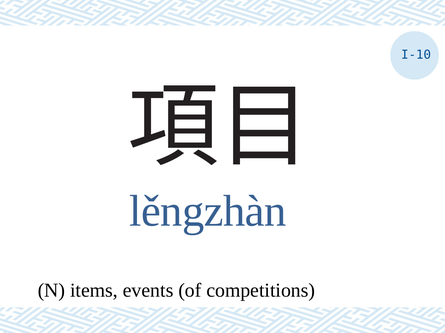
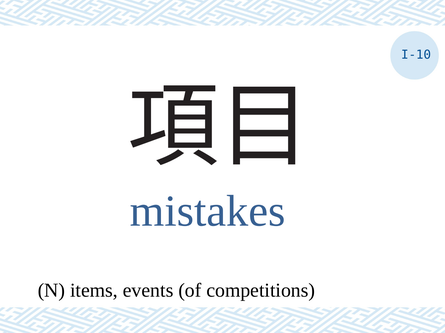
lěngzhàn: lěngzhàn -> mistakes
